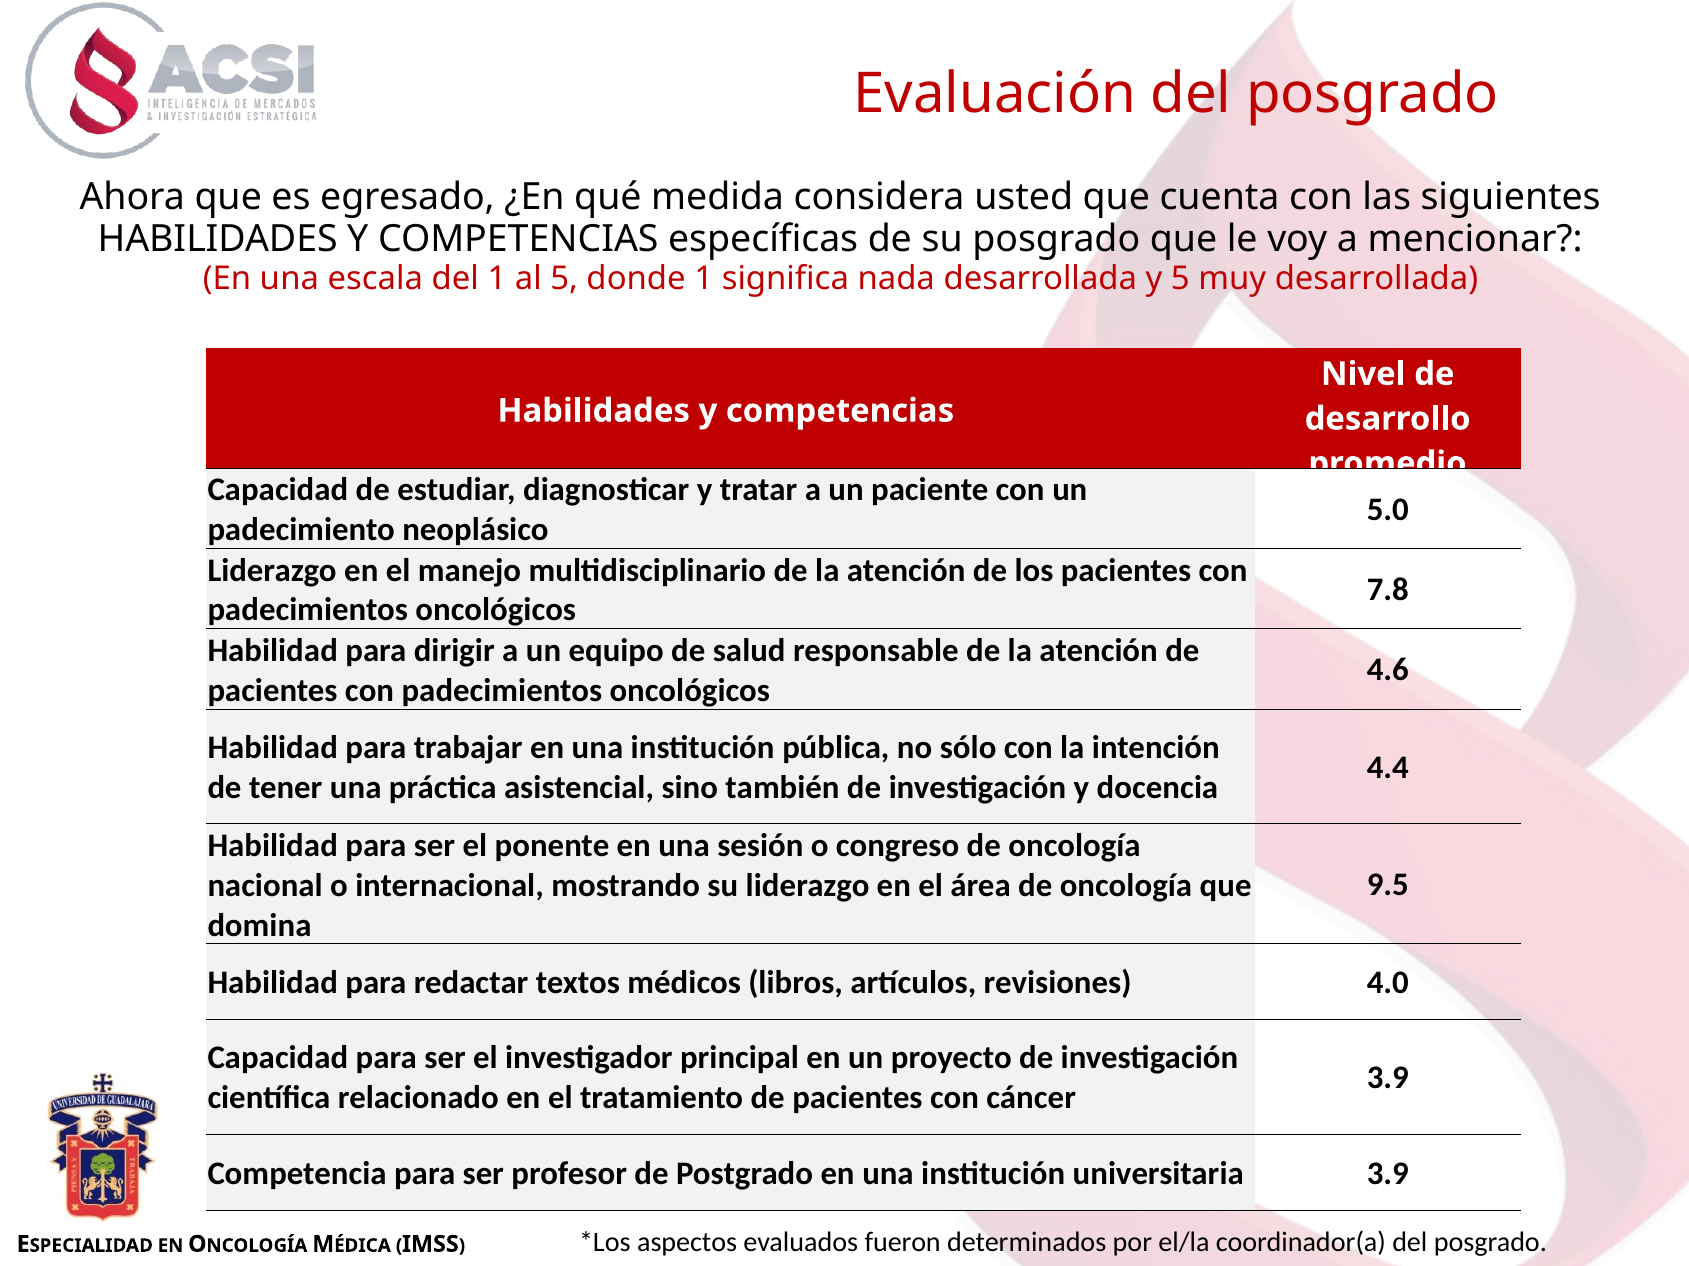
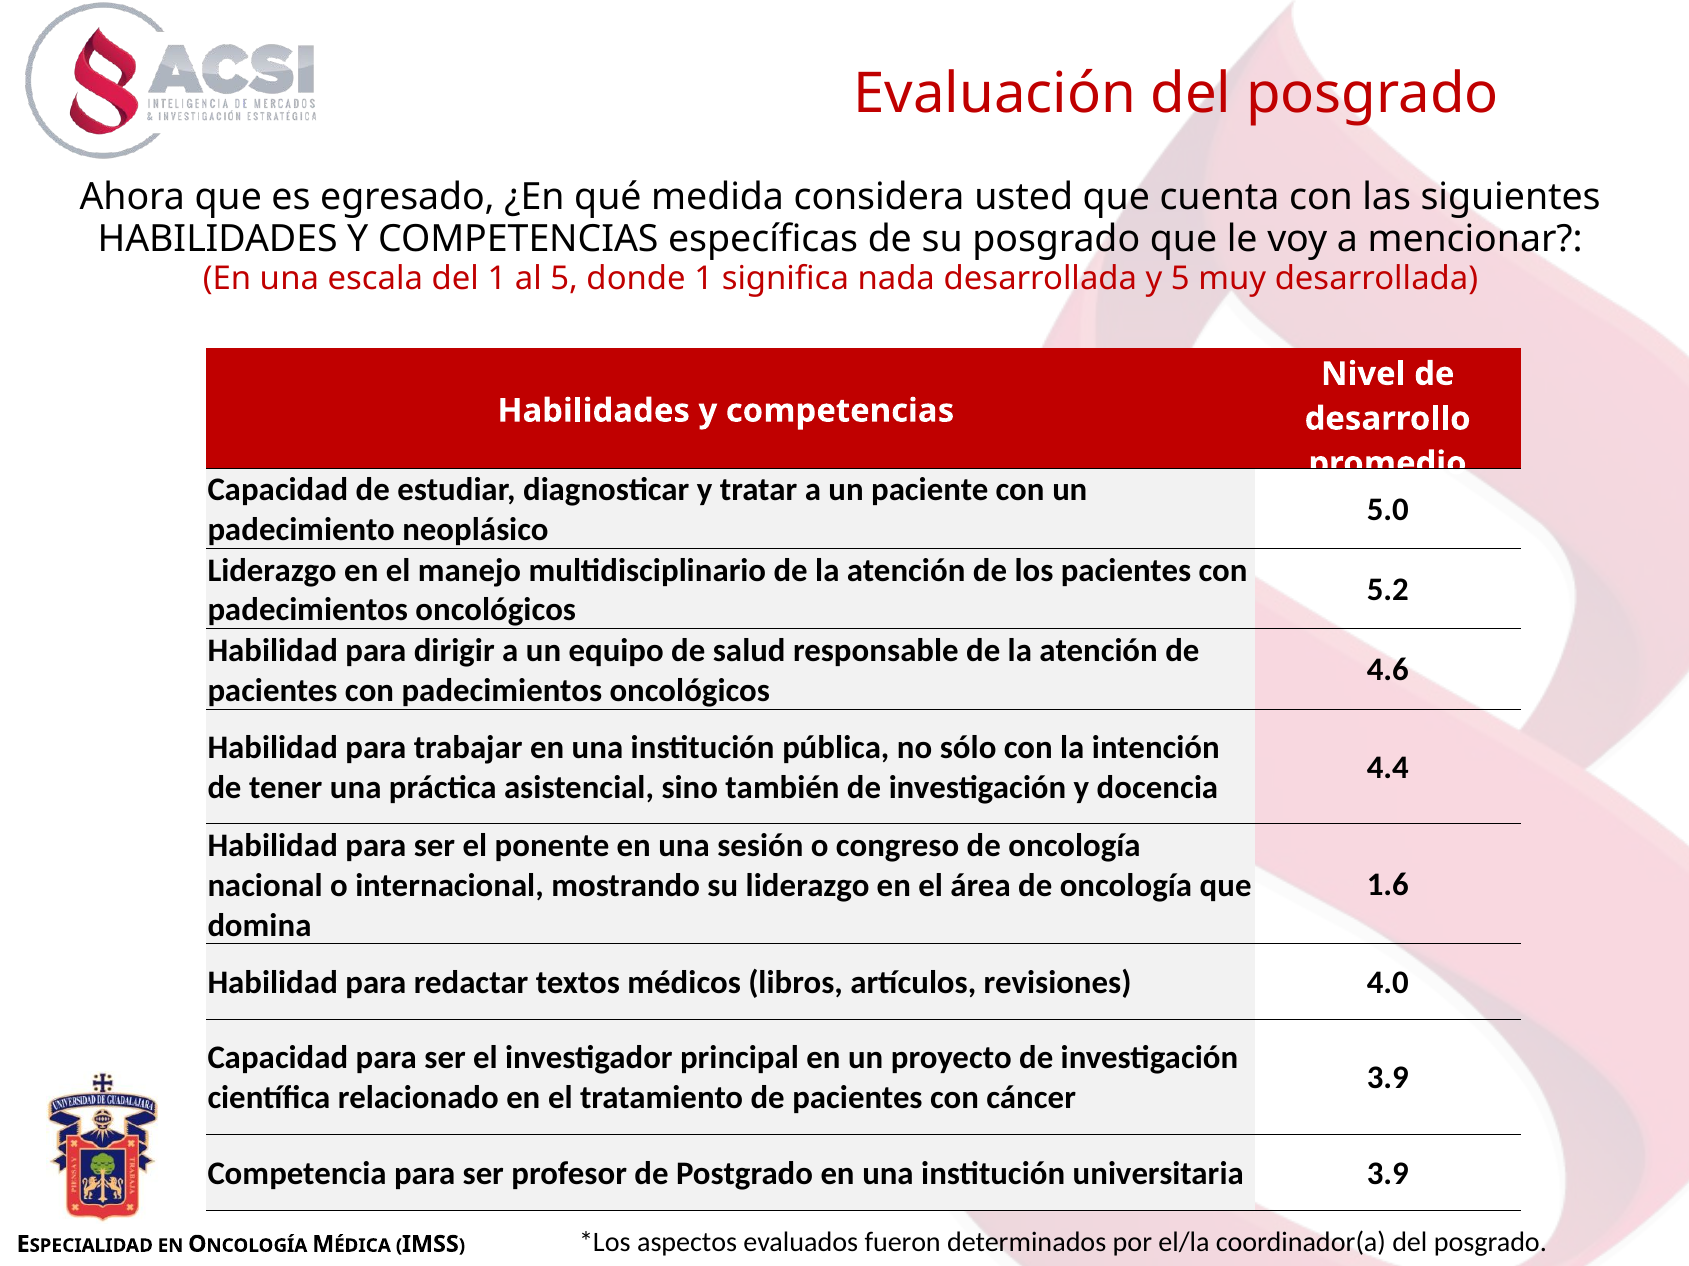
7.8: 7.8 -> 5.2
9.5: 9.5 -> 1.6
